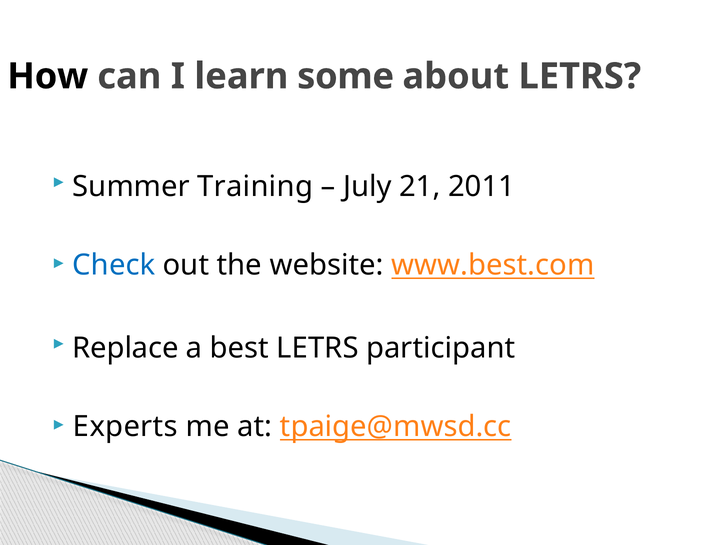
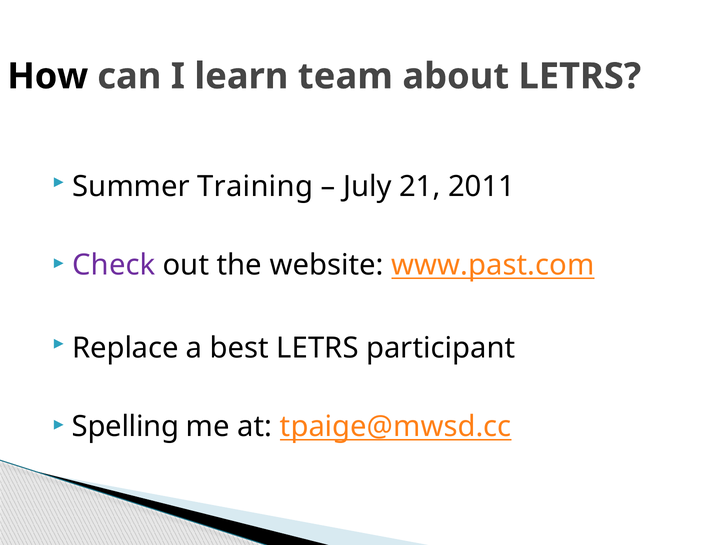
some: some -> team
Check colour: blue -> purple
www.best.com: www.best.com -> www.past.com
Experts: Experts -> Spelling
